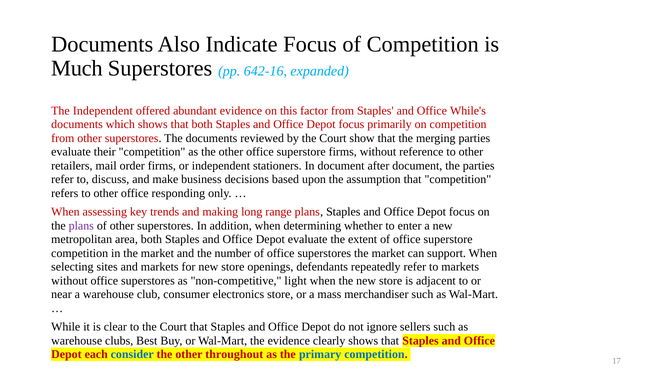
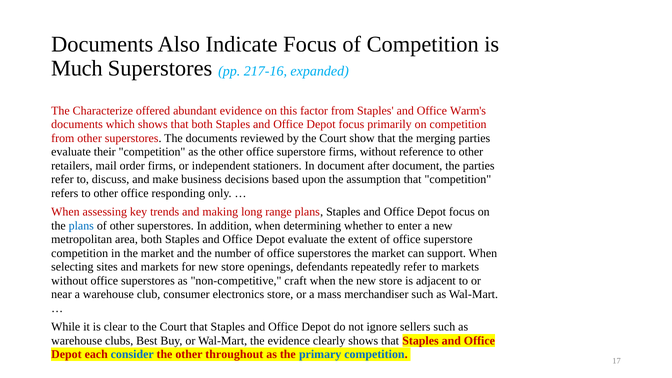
642-16: 642-16 -> 217-16
The Independent: Independent -> Characterize
While's: While's -> Warm's
plans at (81, 226) colour: purple -> blue
light: light -> craft
